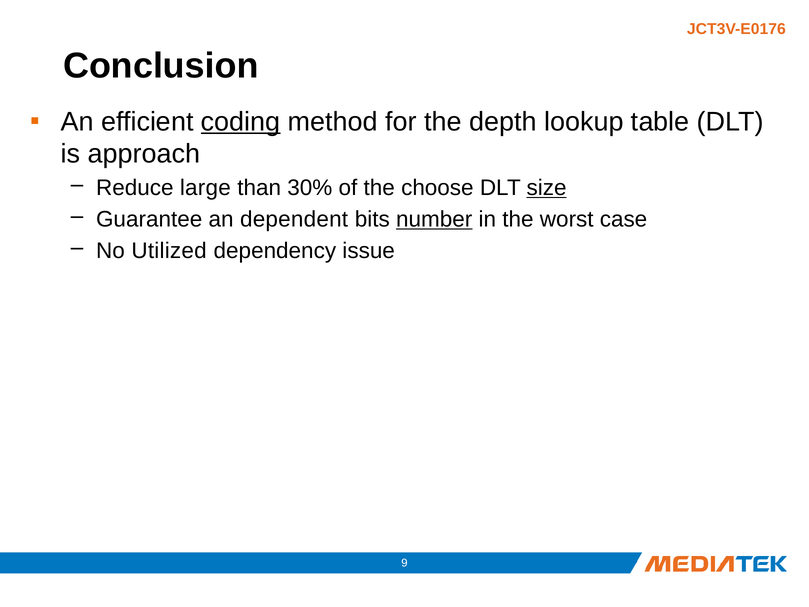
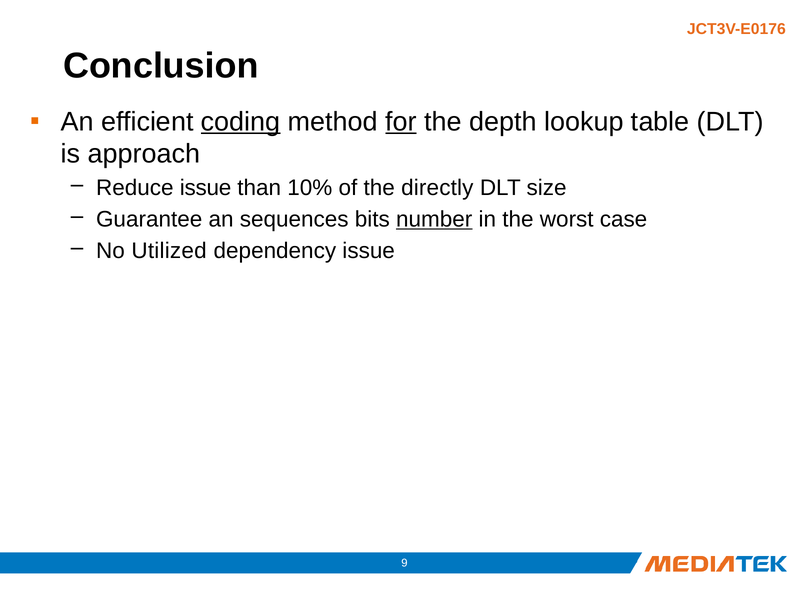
for underline: none -> present
Reduce large: large -> issue
30%: 30% -> 10%
choose: choose -> directly
size underline: present -> none
dependent: dependent -> sequences
